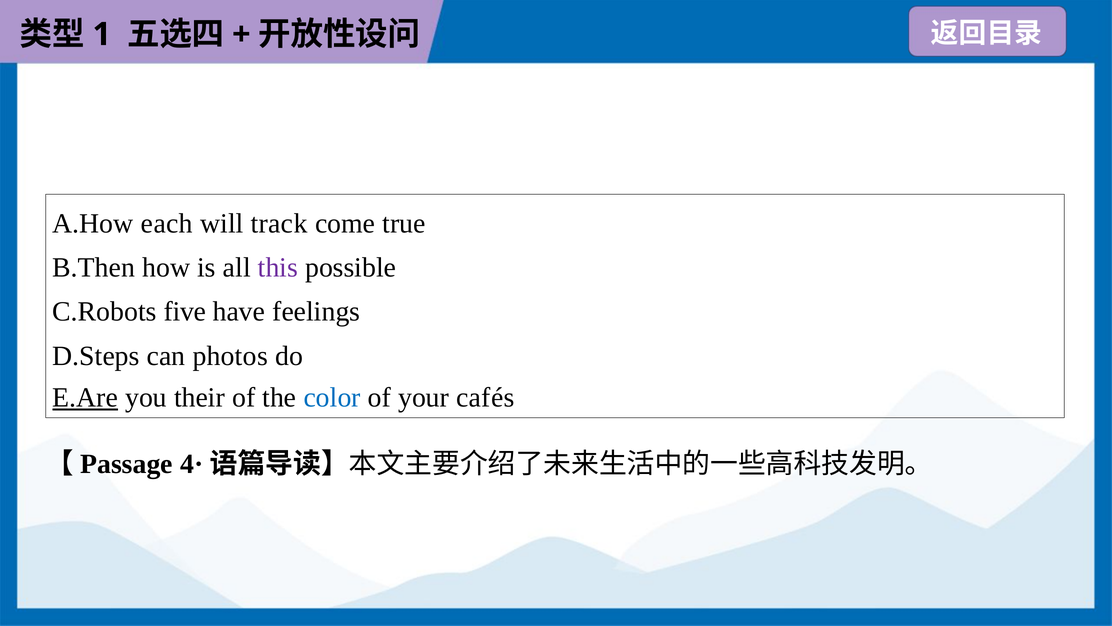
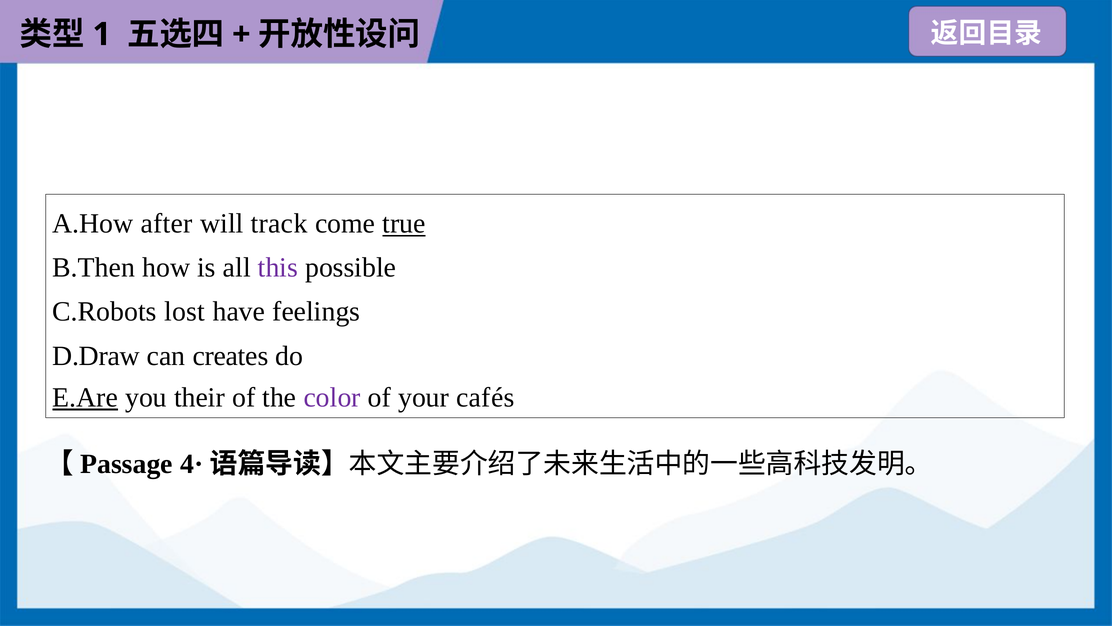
each: each -> after
true underline: none -> present
five: five -> lost
D.Steps: D.Steps -> D.Draw
photos: photos -> creates
color colour: blue -> purple
